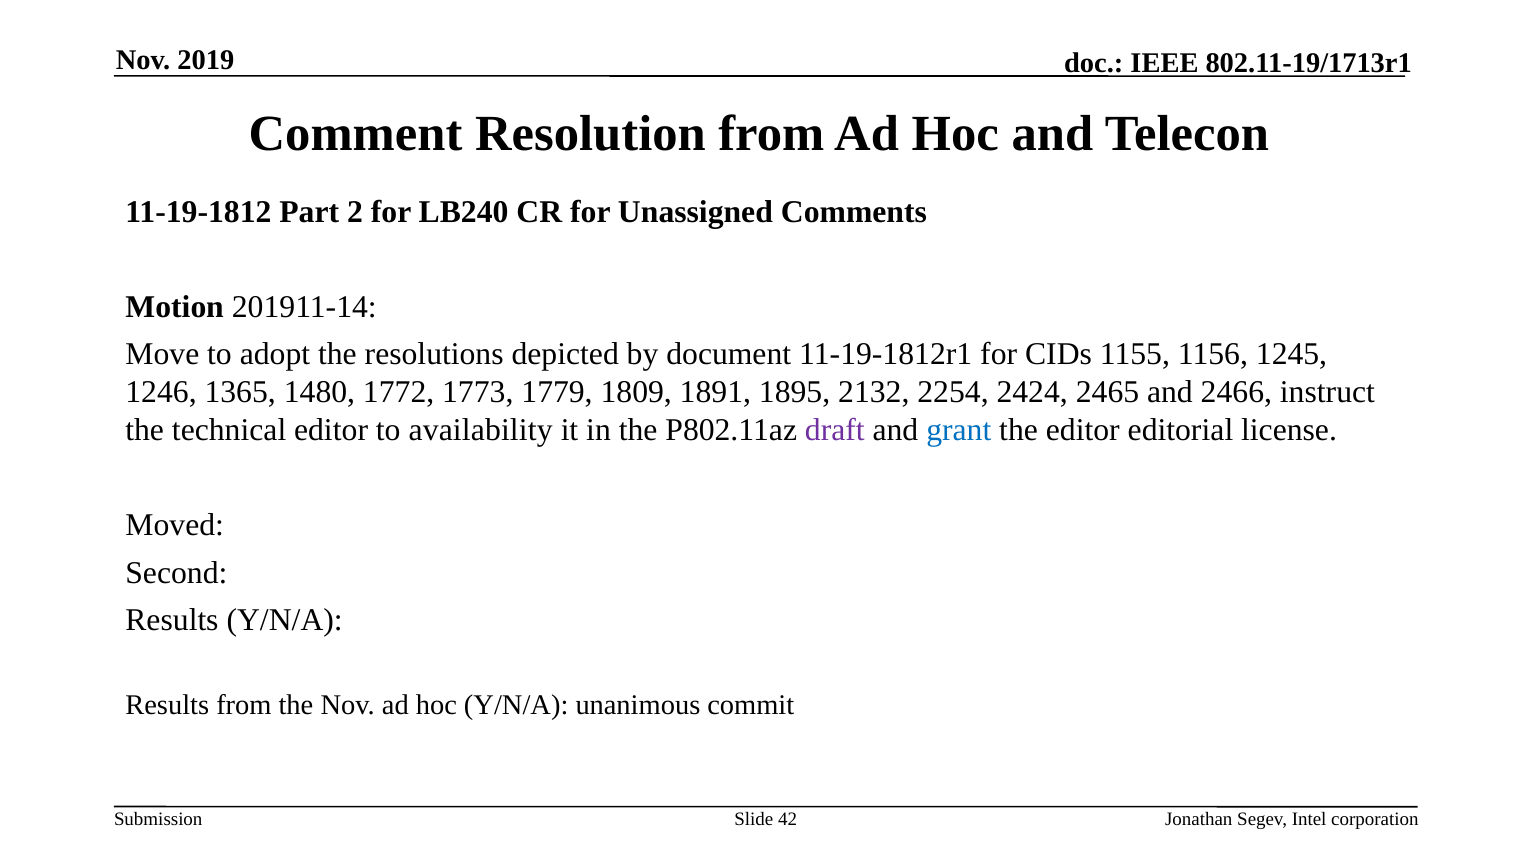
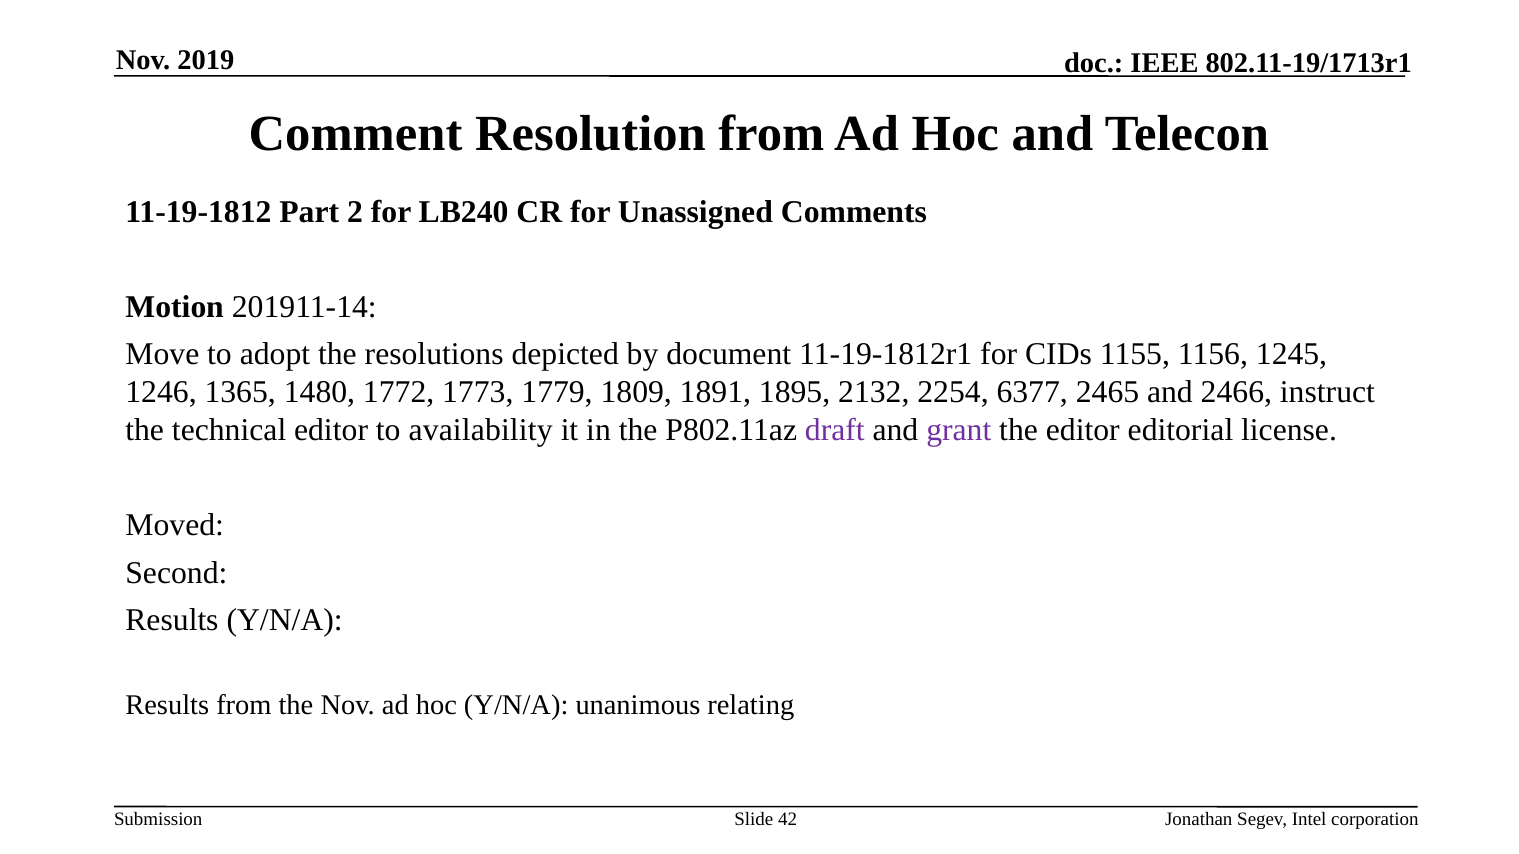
2424: 2424 -> 6377
grant colour: blue -> purple
commit: commit -> relating
